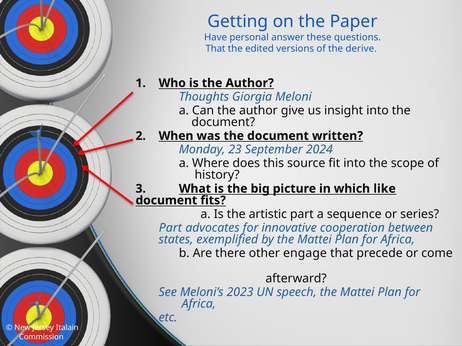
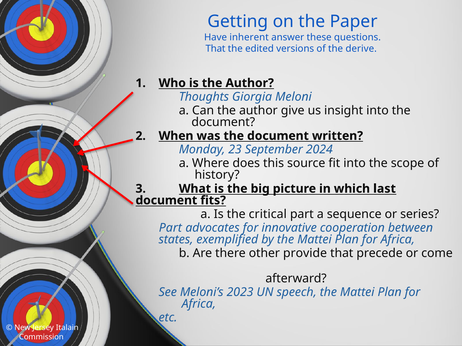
personal: personal -> inherent
like: like -> last
artistic: artistic -> critical
engage: engage -> provide
